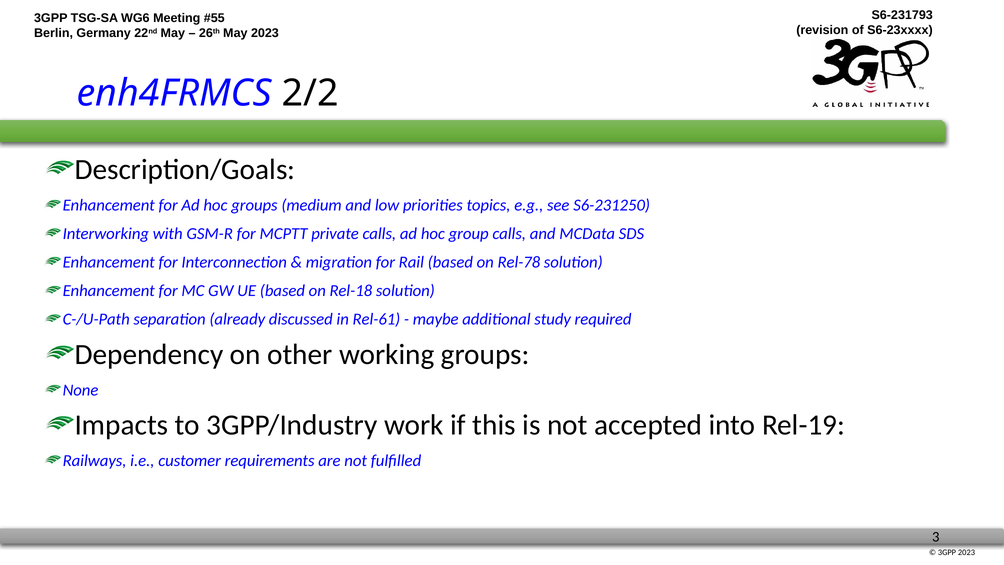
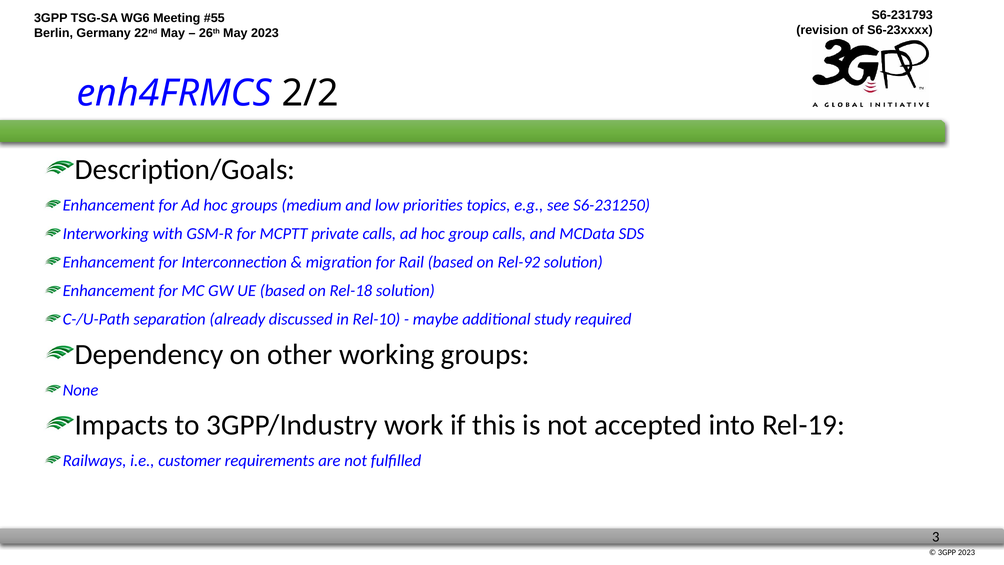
Rel-78: Rel-78 -> Rel-92
Rel-61: Rel-61 -> Rel-10
